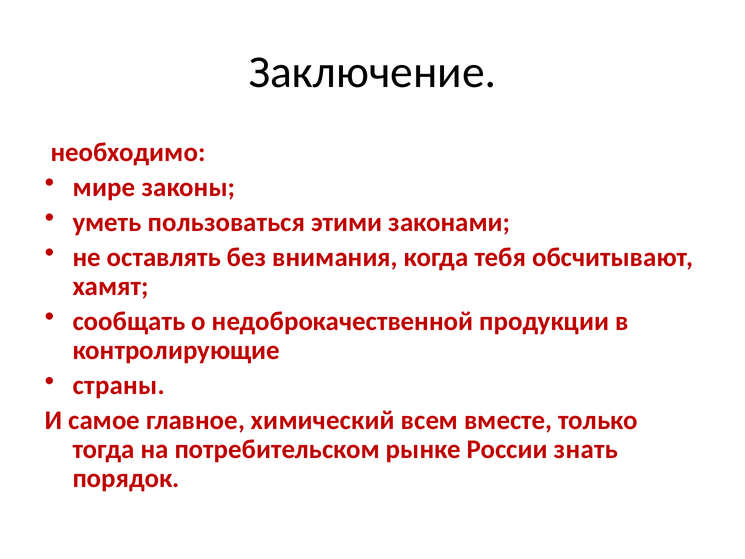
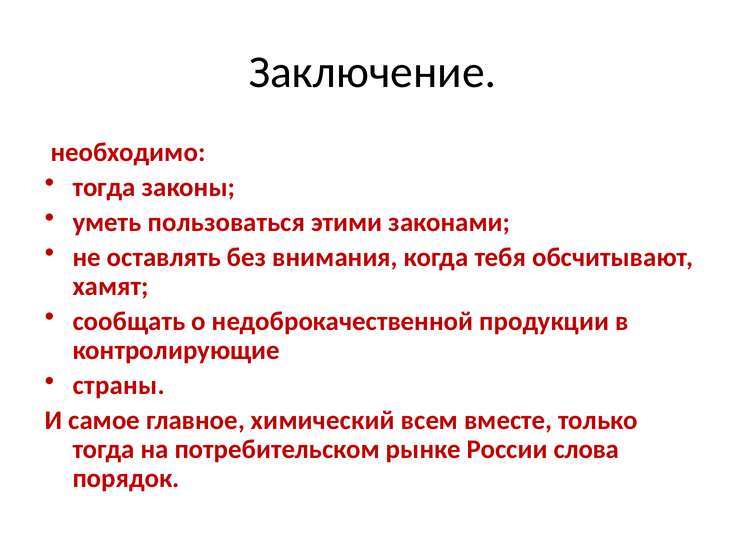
мире at (104, 187): мире -> тогда
знать: знать -> слова
